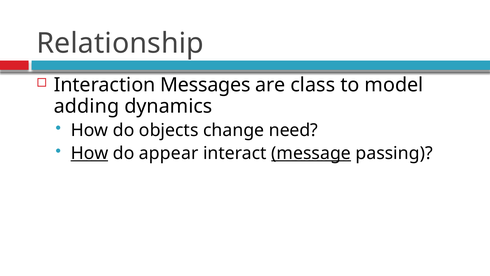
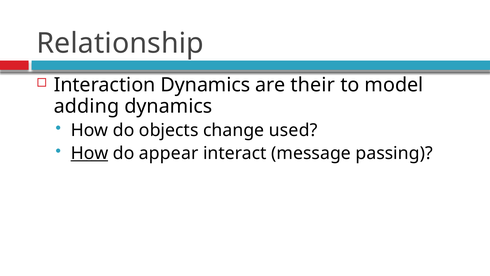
Interaction Messages: Messages -> Dynamics
class: class -> their
need: need -> used
message underline: present -> none
